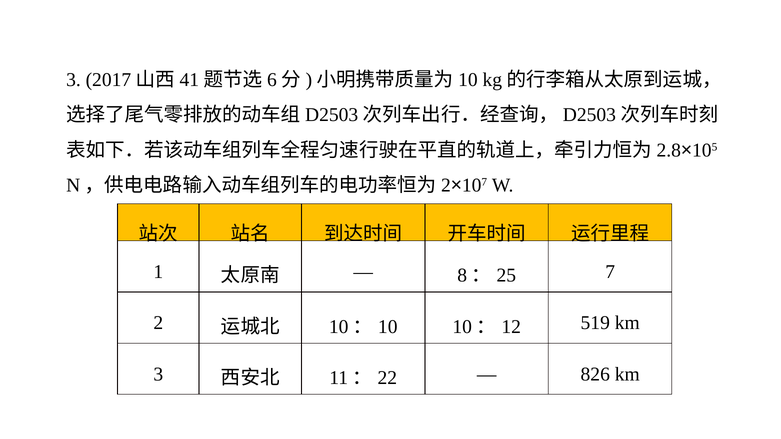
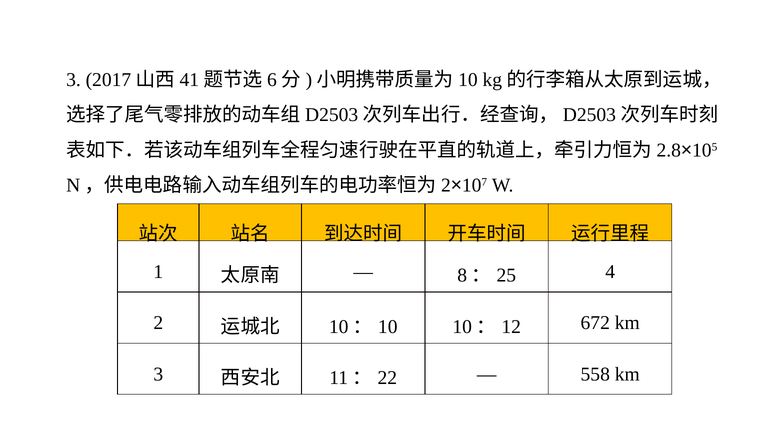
7: 7 -> 4
519: 519 -> 672
826: 826 -> 558
